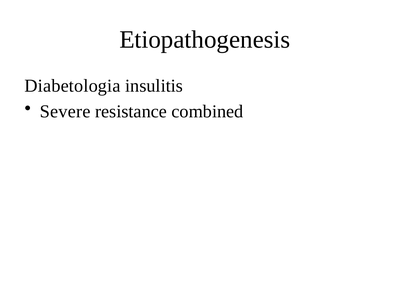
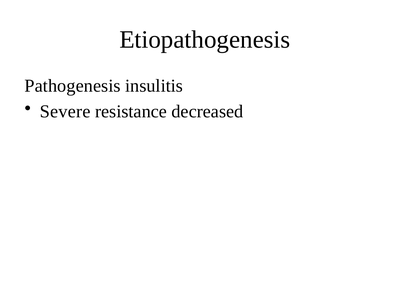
Diabetologia: Diabetologia -> Pathogenesis
combined: combined -> decreased
